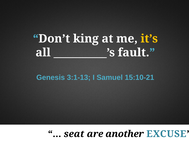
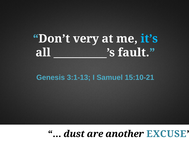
king: king -> very
it’s colour: yellow -> light blue
seat: seat -> dust
